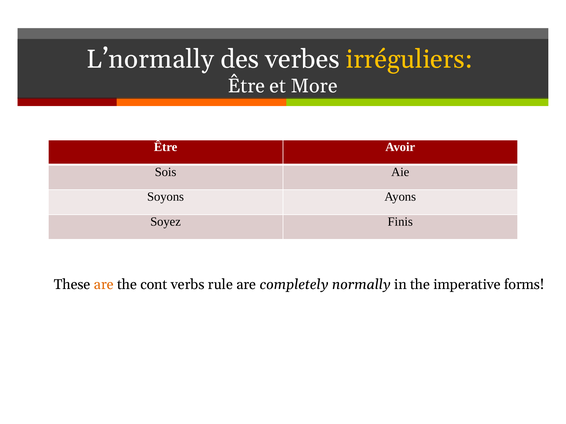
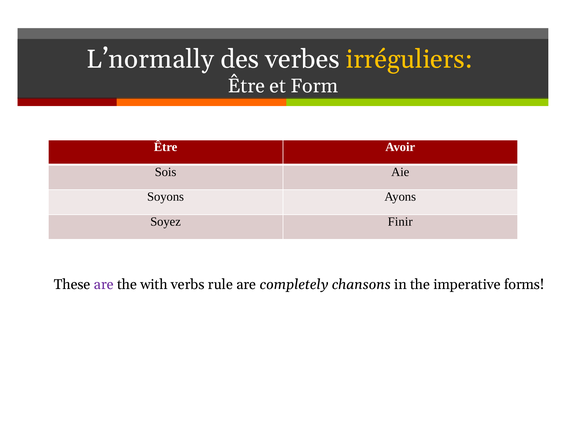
More: More -> Form
Finis: Finis -> Finir
are at (104, 285) colour: orange -> purple
cont: cont -> with
normally: normally -> chansons
